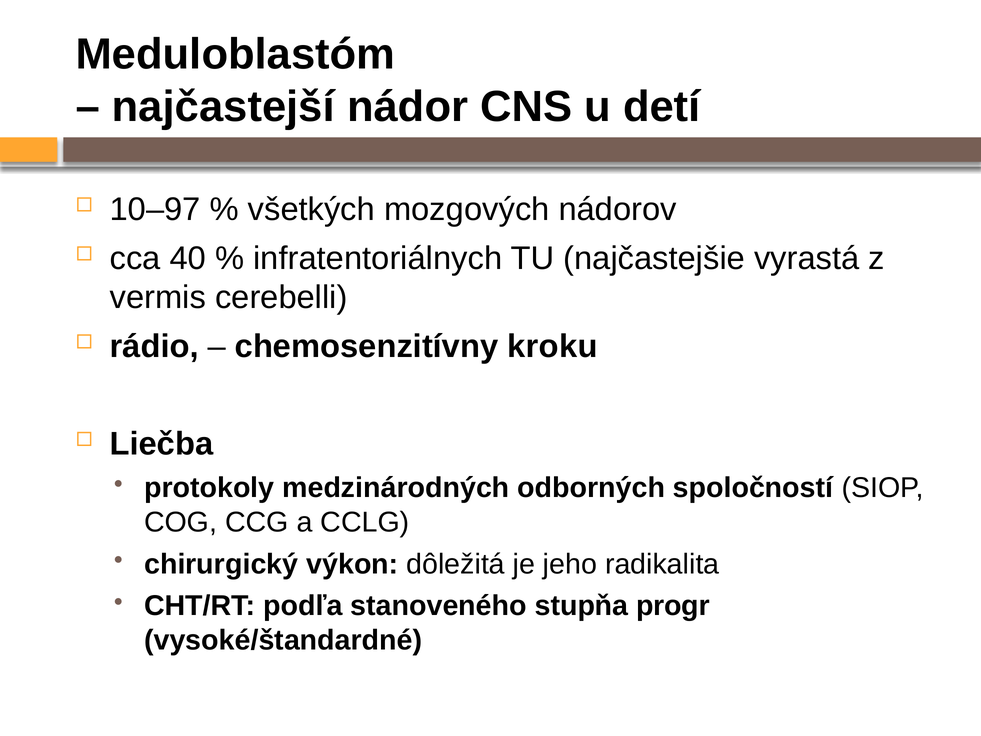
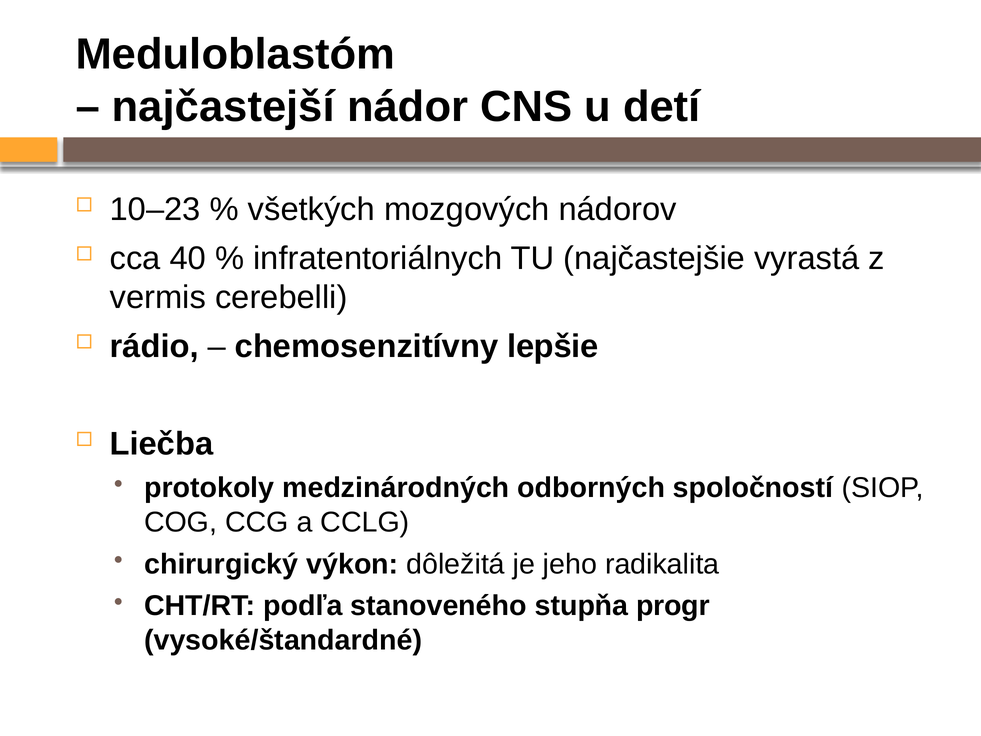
10–97: 10–97 -> 10–23
kroku: kroku -> lepšie
